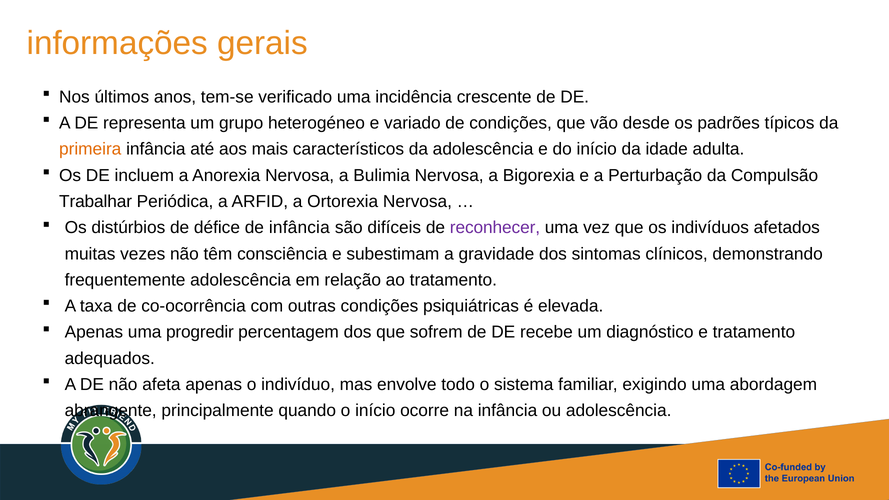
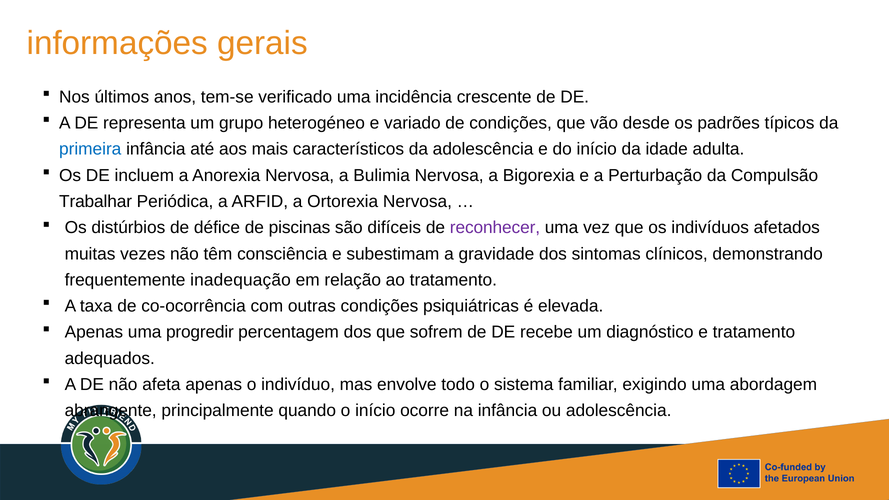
primeira colour: orange -> blue
de infância: infância -> piscinas
frequentemente adolescência: adolescência -> inadequação
